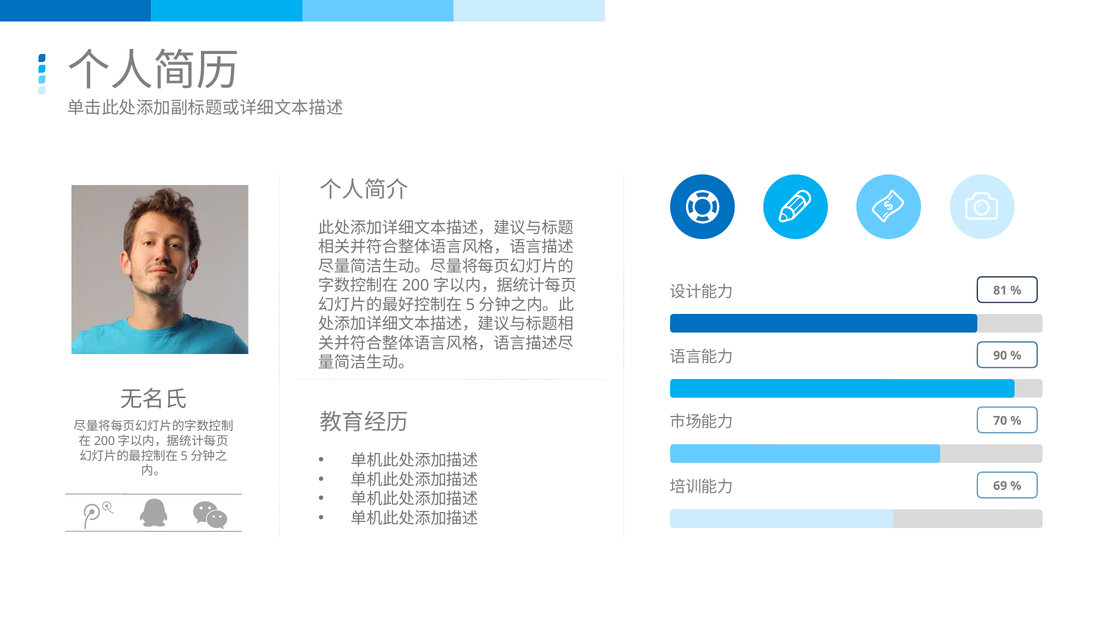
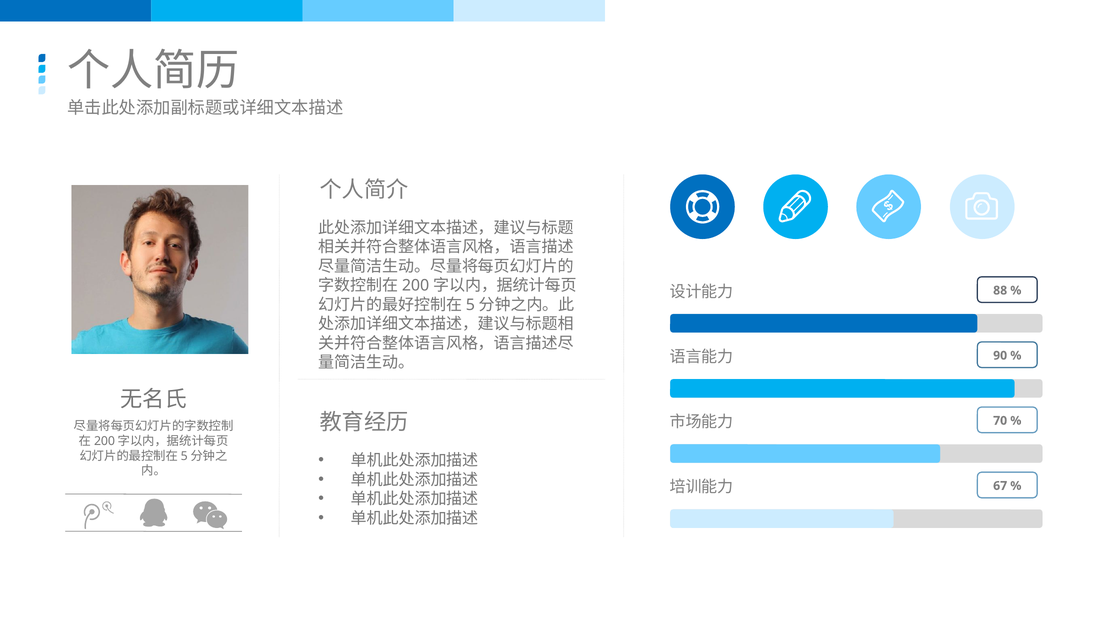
81: 81 -> 88
69: 69 -> 67
